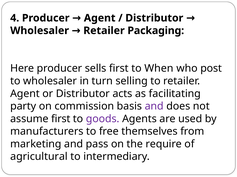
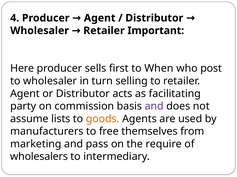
Packaging: Packaging -> Important
assume first: first -> lists
goods colour: purple -> orange
agricultural: agricultural -> wholesalers
